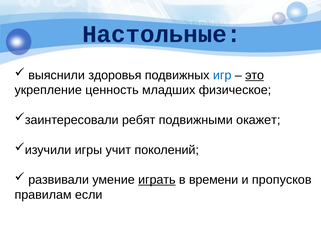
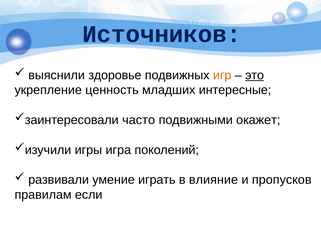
Настольные: Настольные -> Источников
здоровья: здоровья -> здоровье
игр colour: blue -> orange
физическое: физическое -> интересные
ребят: ребят -> часто
учит: учит -> игра
играть underline: present -> none
времени: времени -> влияние
